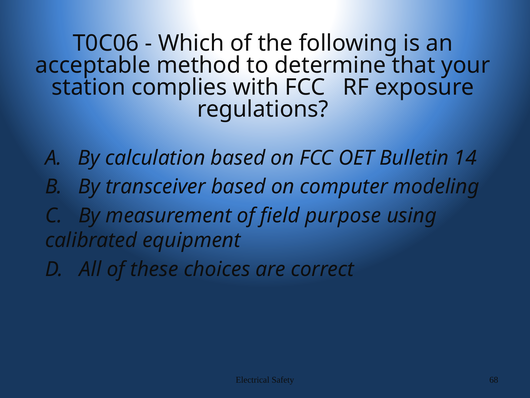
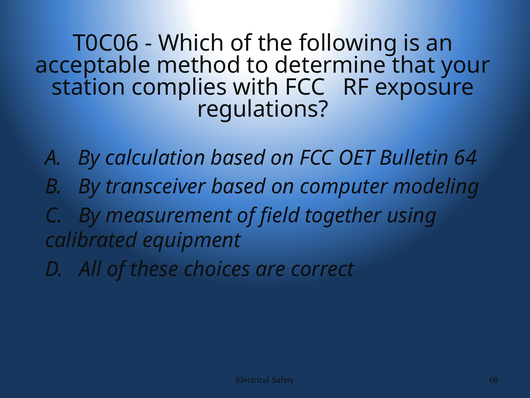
14: 14 -> 64
purpose: purpose -> together
